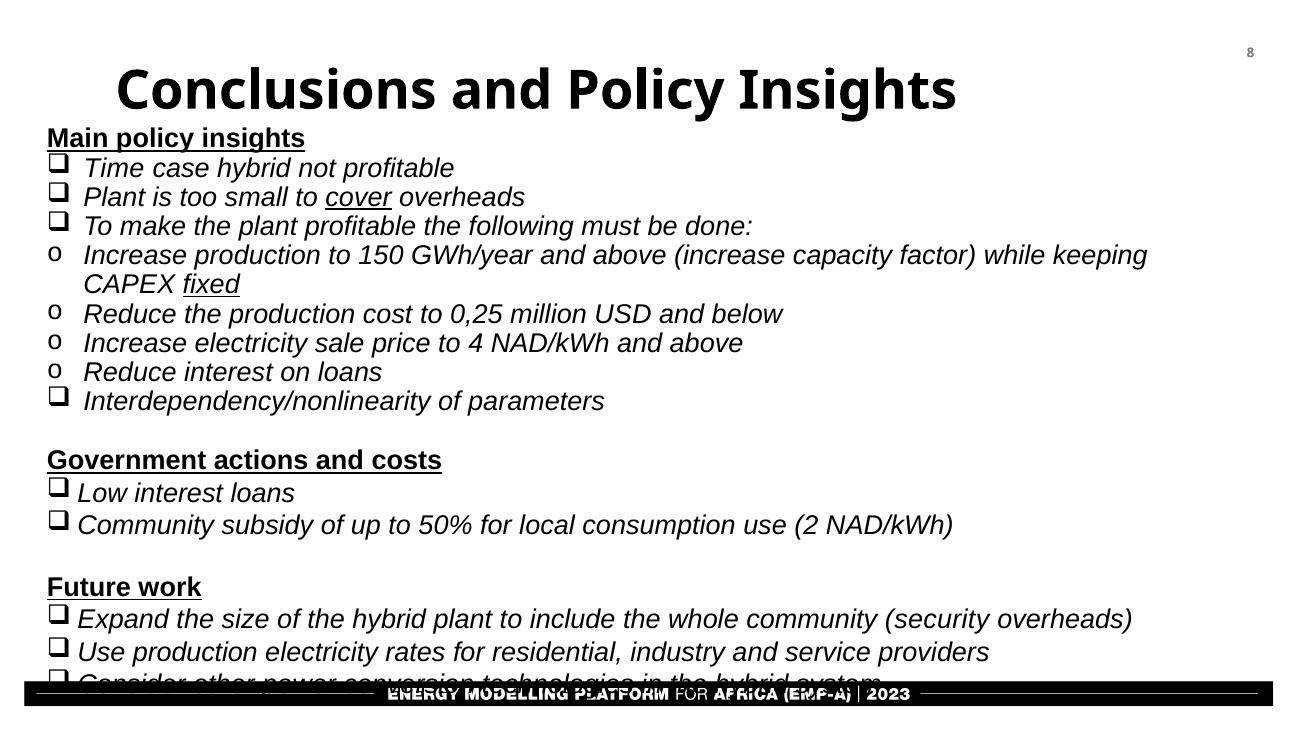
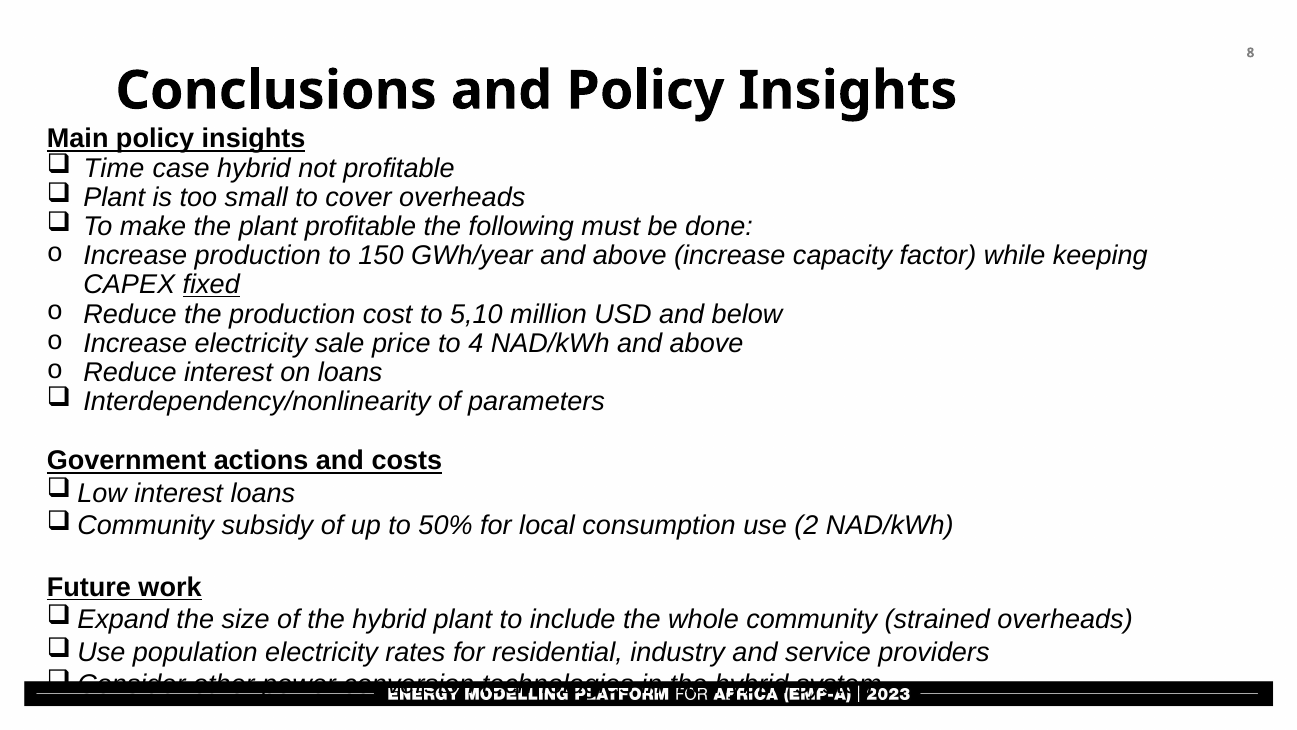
cover underline: present -> none
0,25: 0,25 -> 5,10
security: security -> strained
production at (195, 652): production -> population
